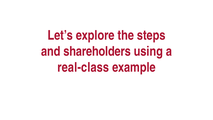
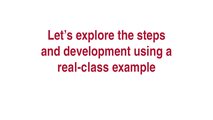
shareholders: shareholders -> development
